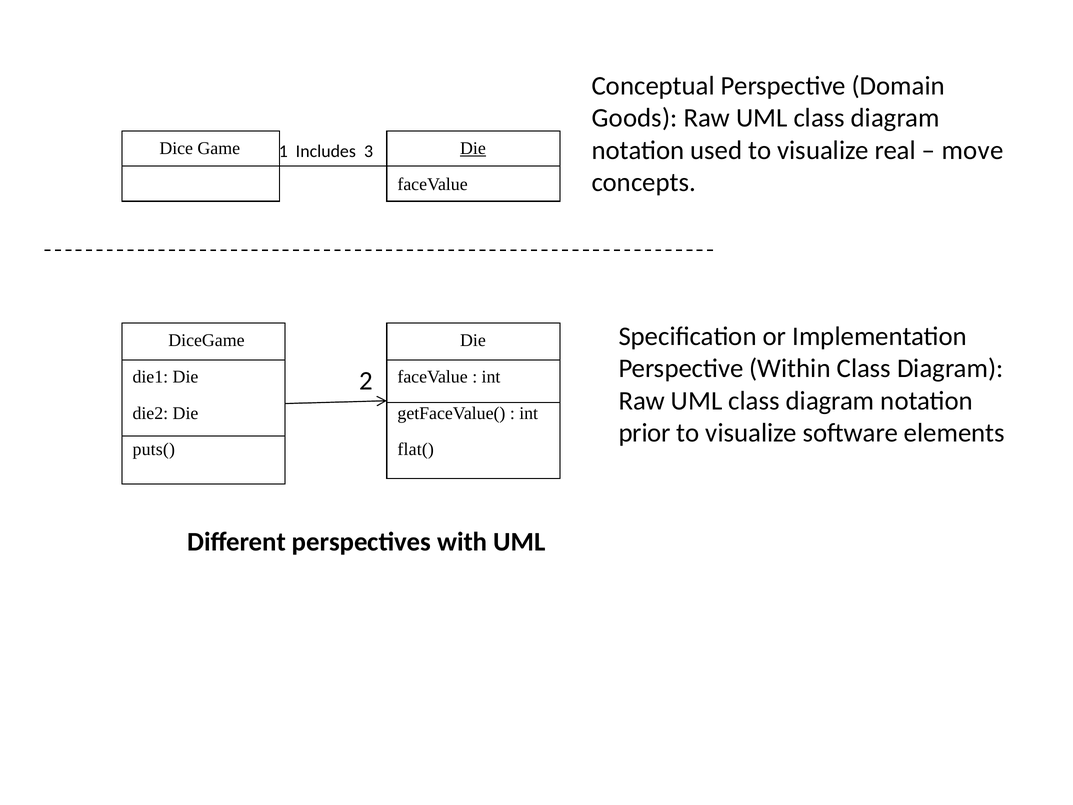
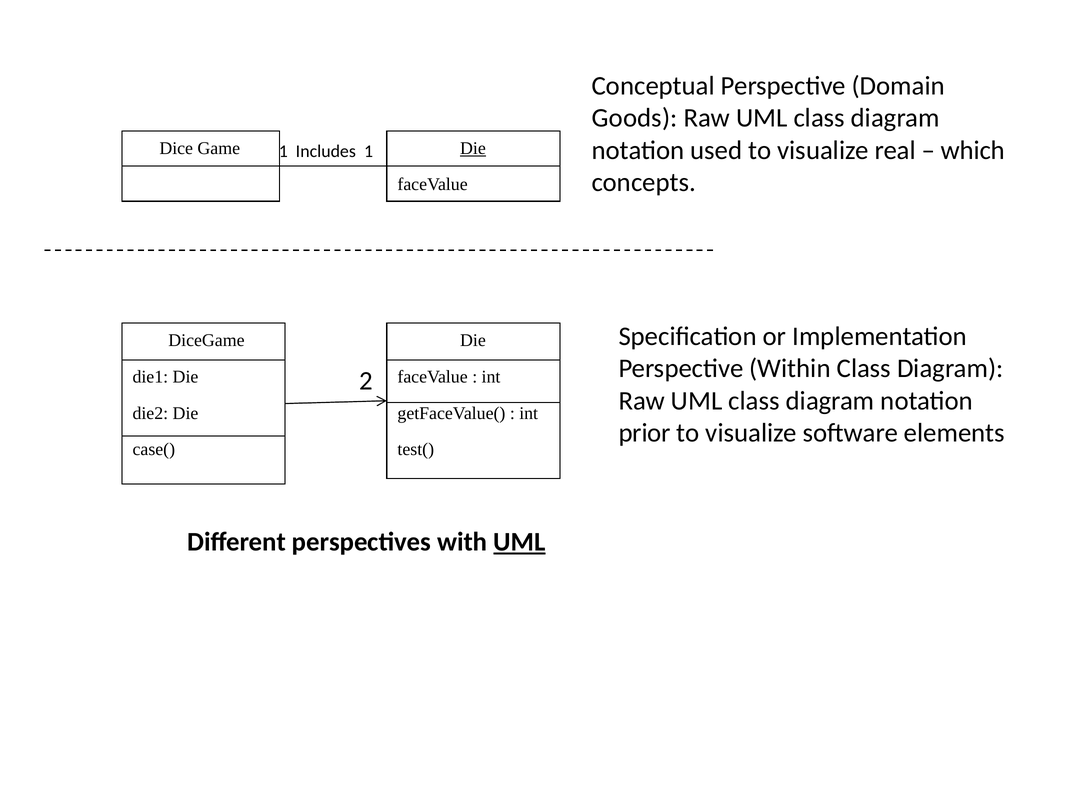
move: move -> which
Includes 3: 3 -> 1
puts(: puts( -> case(
flat(: flat( -> test(
UML at (519, 542) underline: none -> present
